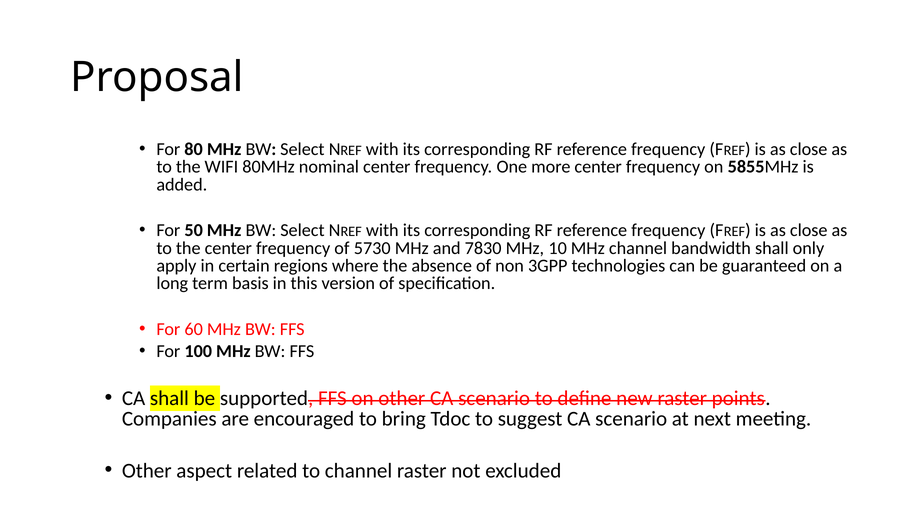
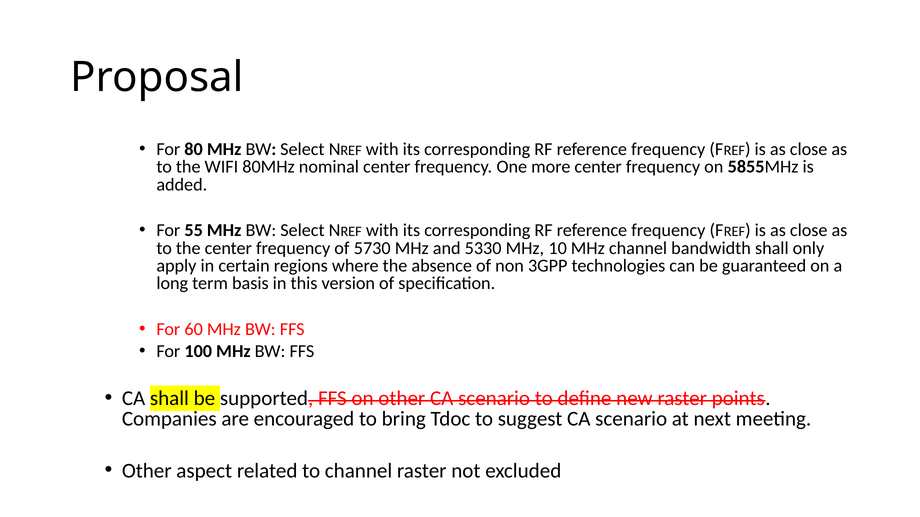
50: 50 -> 55
7830: 7830 -> 5330
